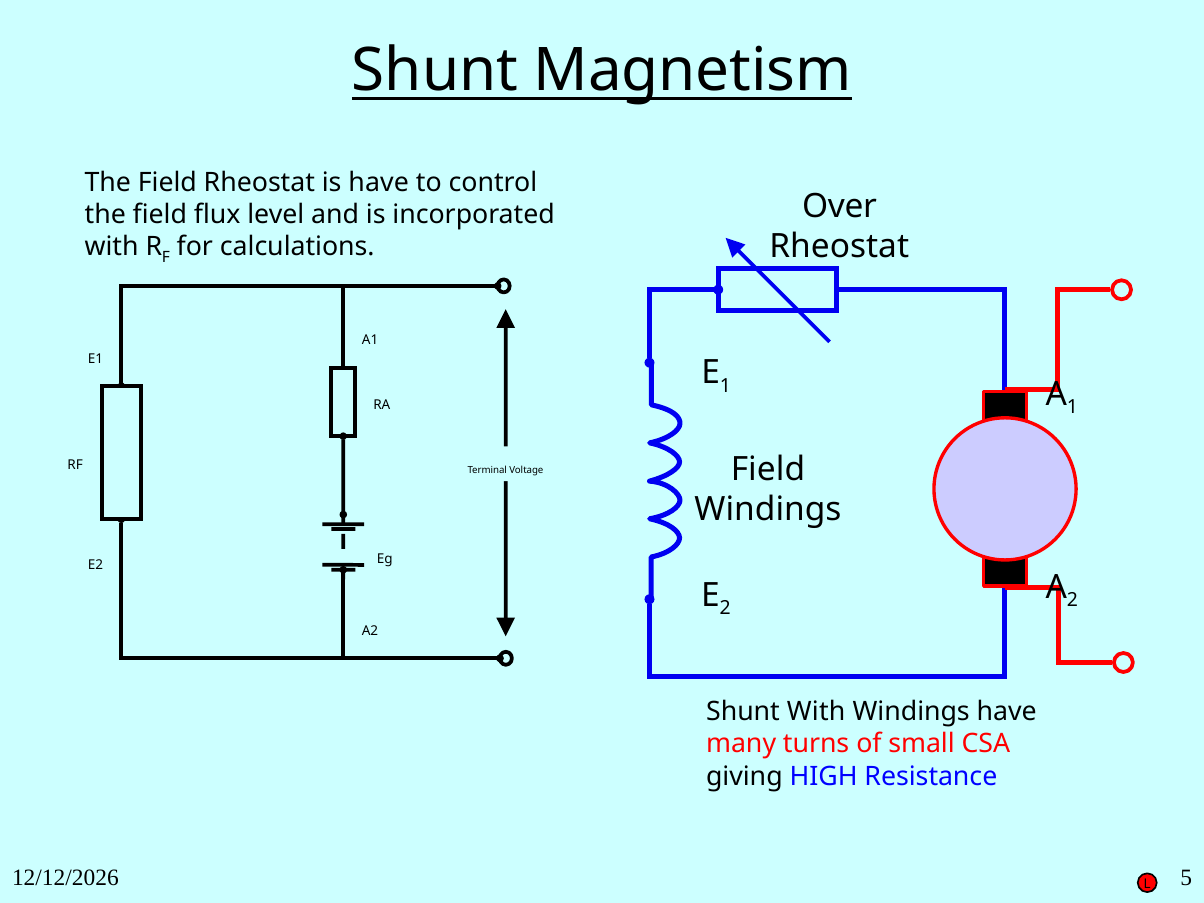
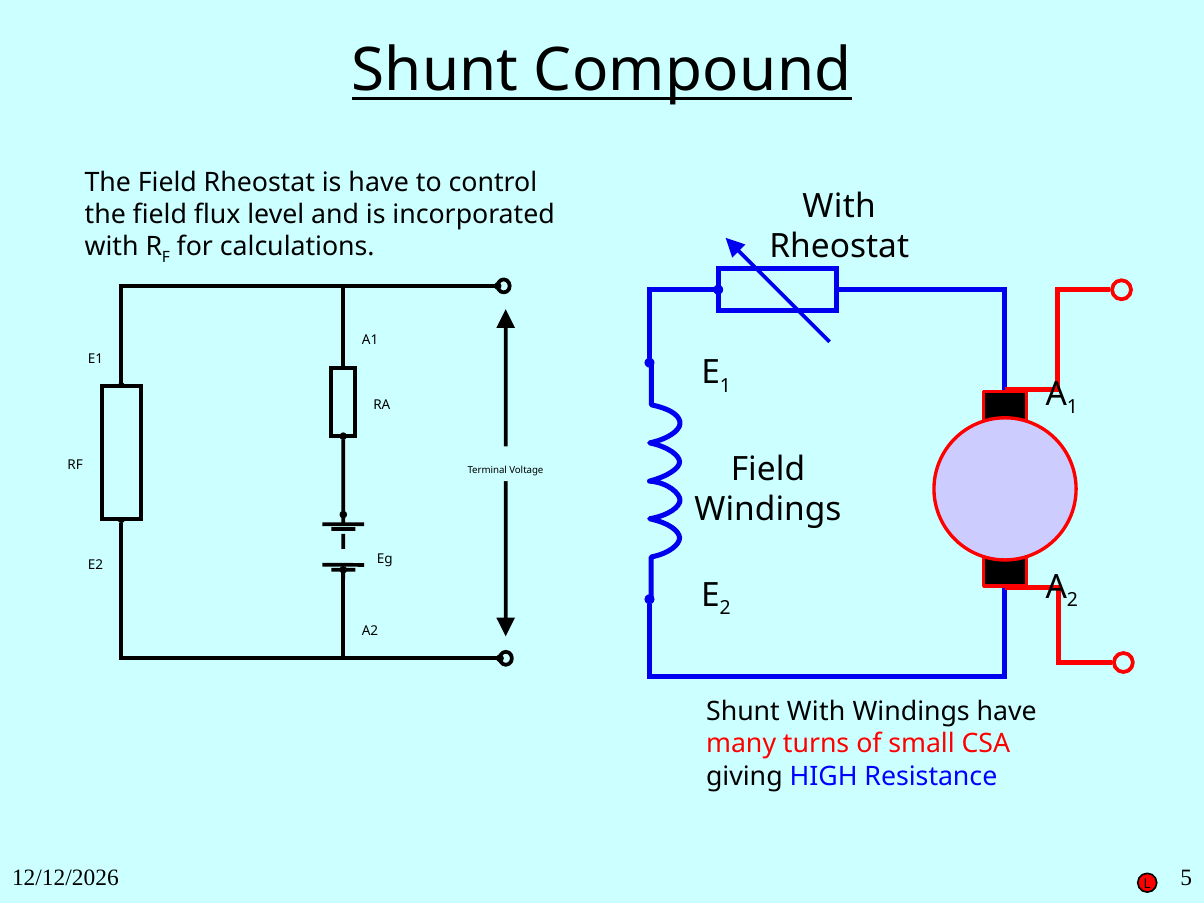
Magnetism: Magnetism -> Compound
Over at (839, 207): Over -> With
